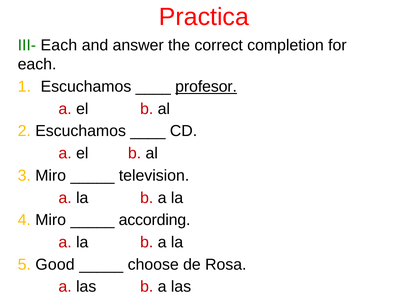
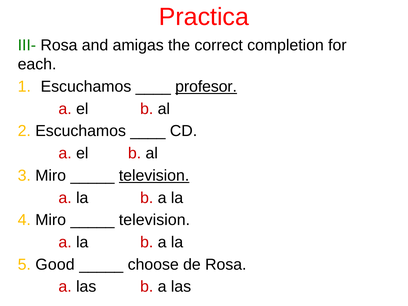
III- Each: Each -> Rosa
answer: answer -> amigas
television at (154, 176) underline: none -> present
according at (155, 220): according -> television
